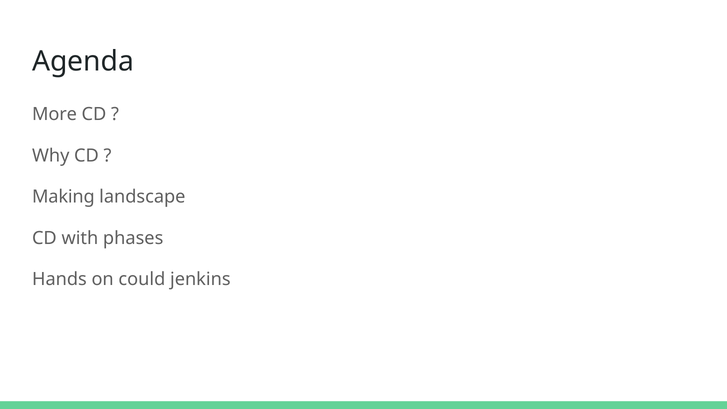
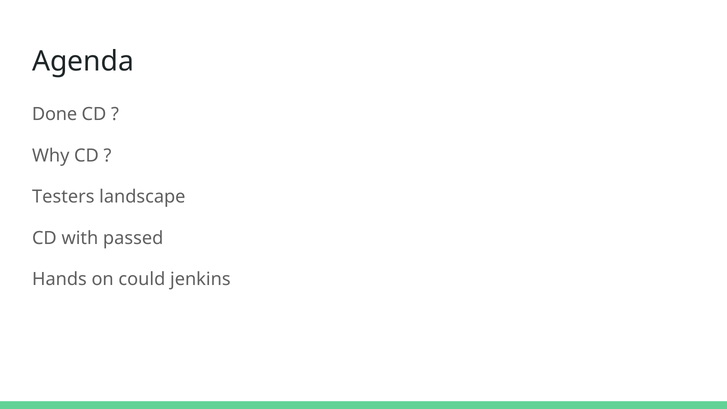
More: More -> Done
Making: Making -> Testers
phases: phases -> passed
